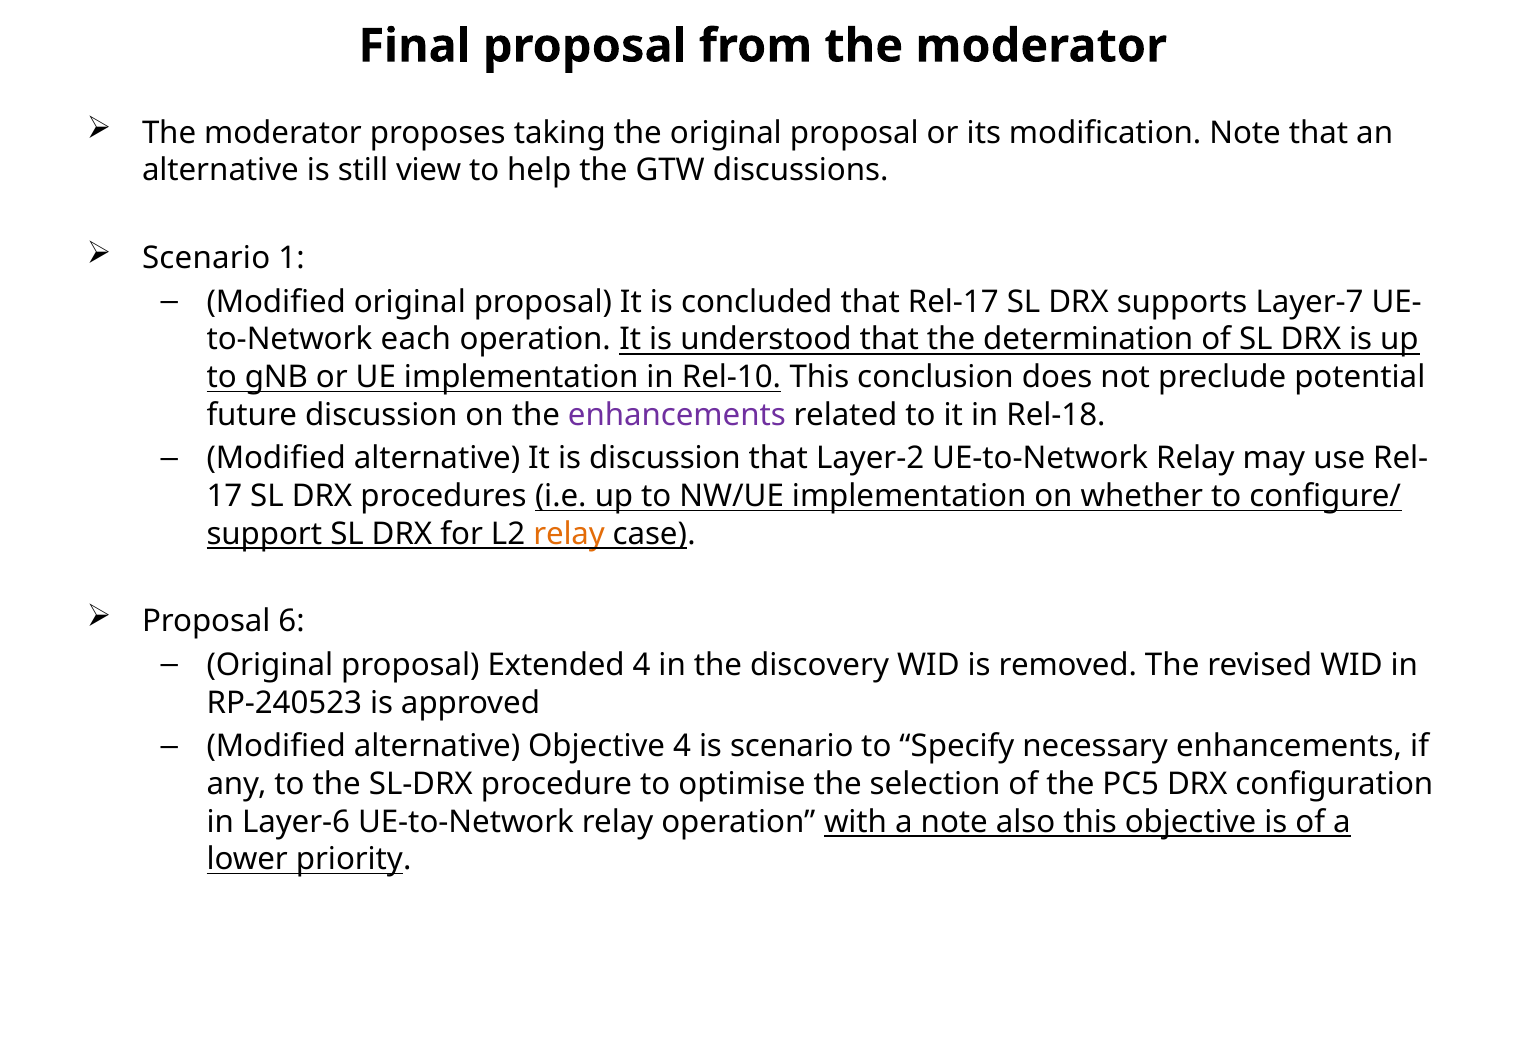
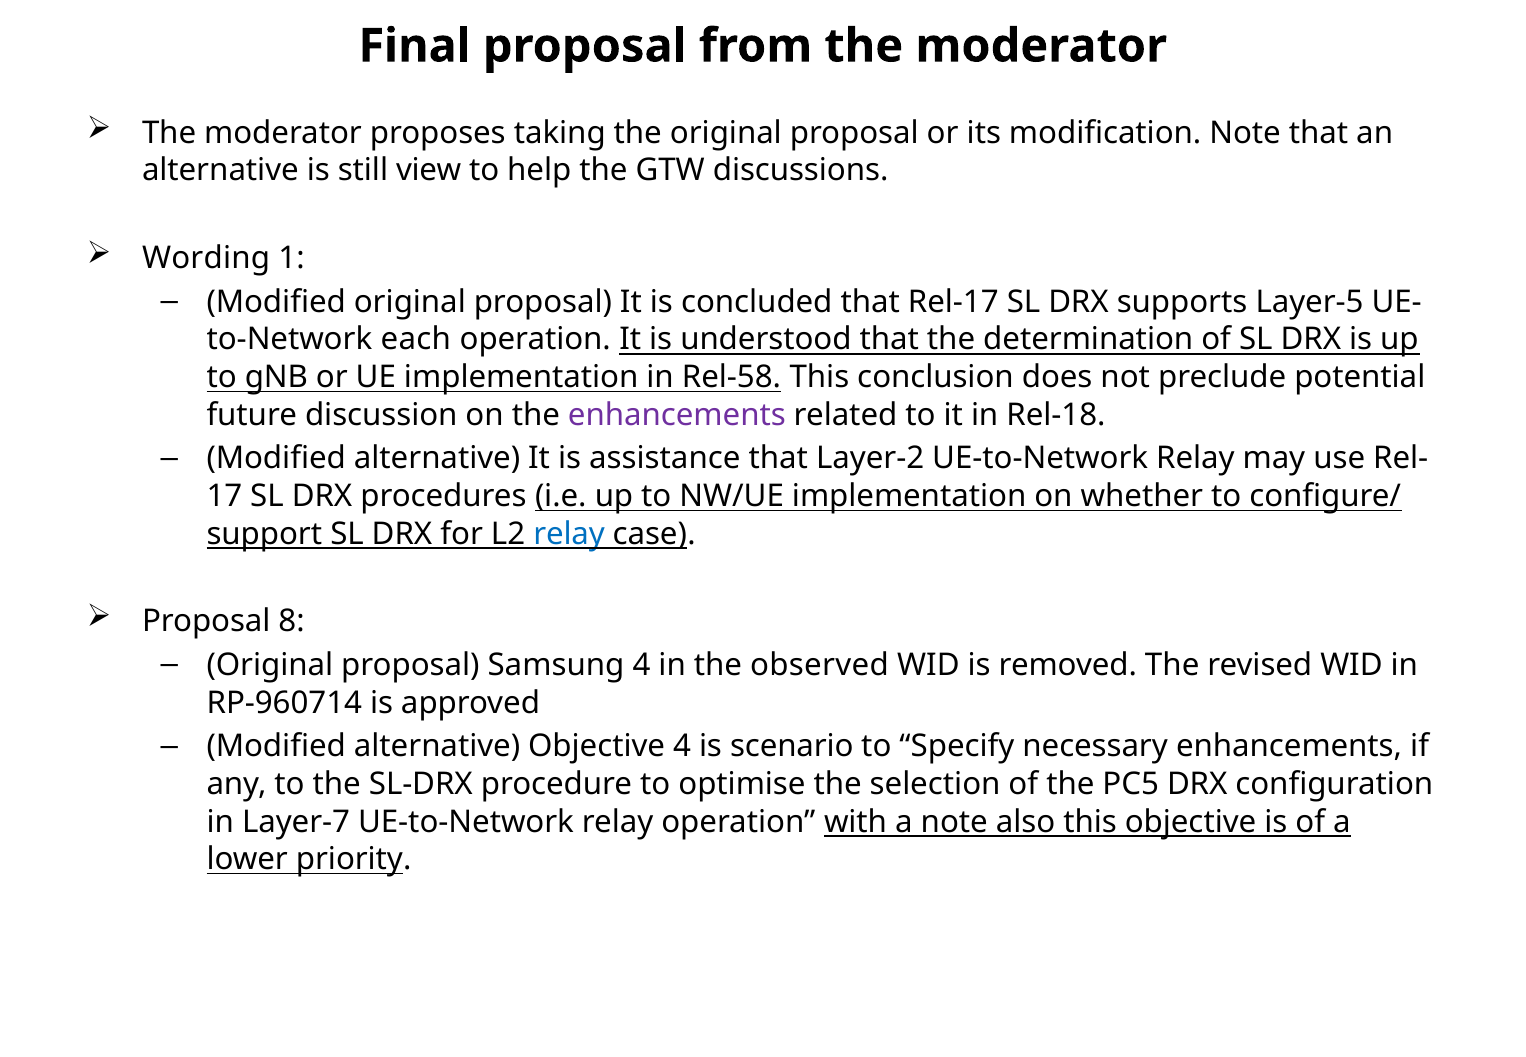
Scenario at (206, 258): Scenario -> Wording
Layer-7: Layer-7 -> Layer-5
Rel-10: Rel-10 -> Rel-58
is discussion: discussion -> assistance
relay at (569, 533) colour: orange -> blue
6: 6 -> 8
Extended: Extended -> Samsung
discovery: discovery -> observed
RP-240523: RP-240523 -> RP-960714
Layer-6: Layer-6 -> Layer-7
